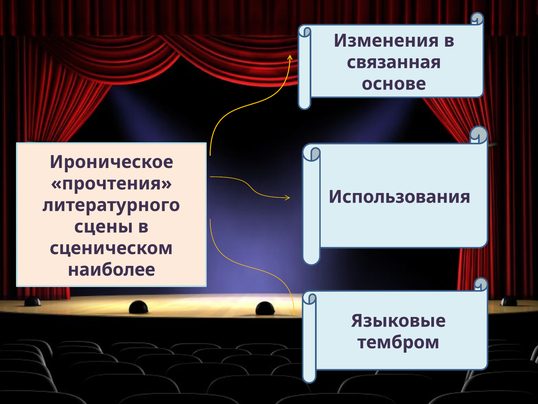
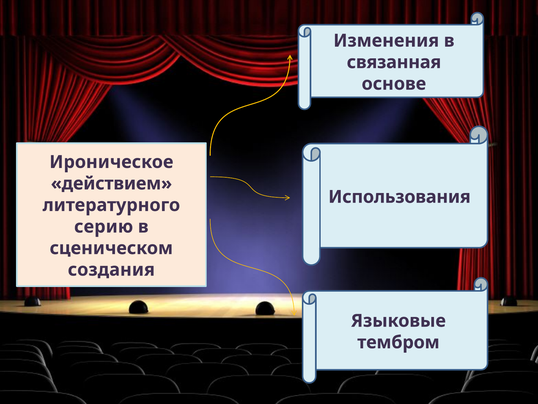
прочтения: прочтения -> действием
сцены: сцены -> серию
наиболее: наиболее -> создания
